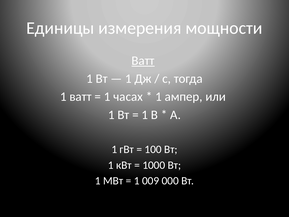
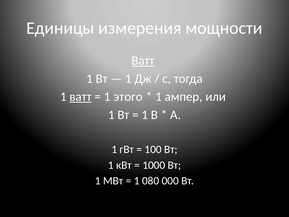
ватт at (81, 97) underline: none -> present
часах: часах -> этого
009: 009 -> 080
